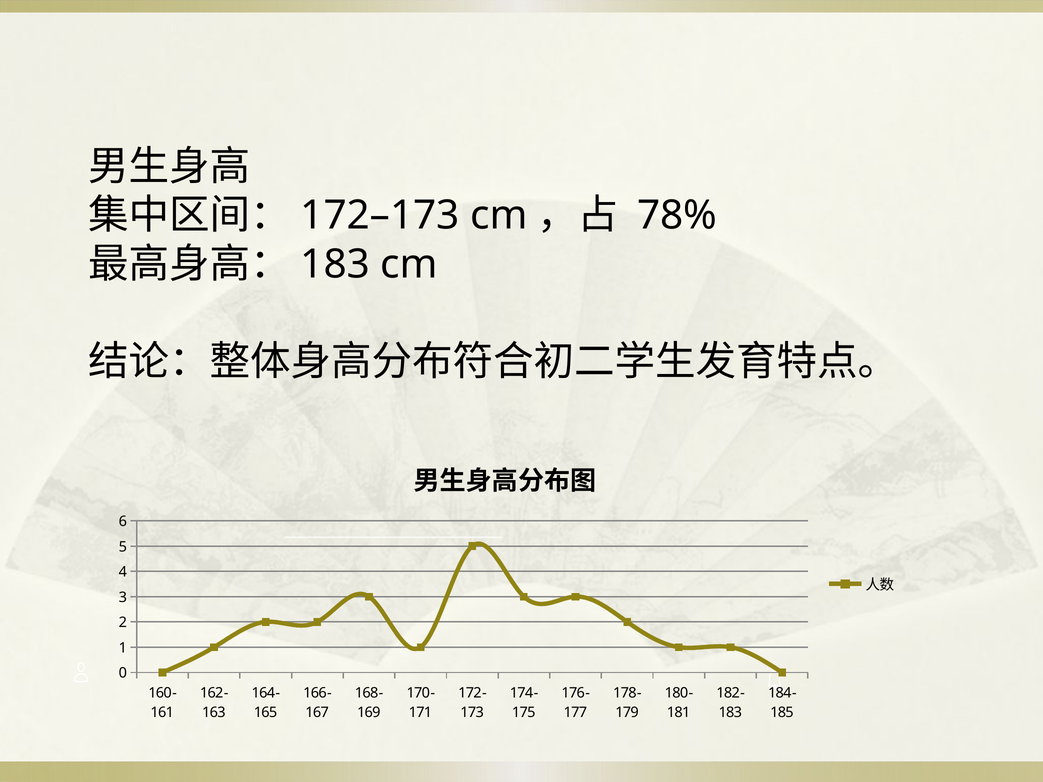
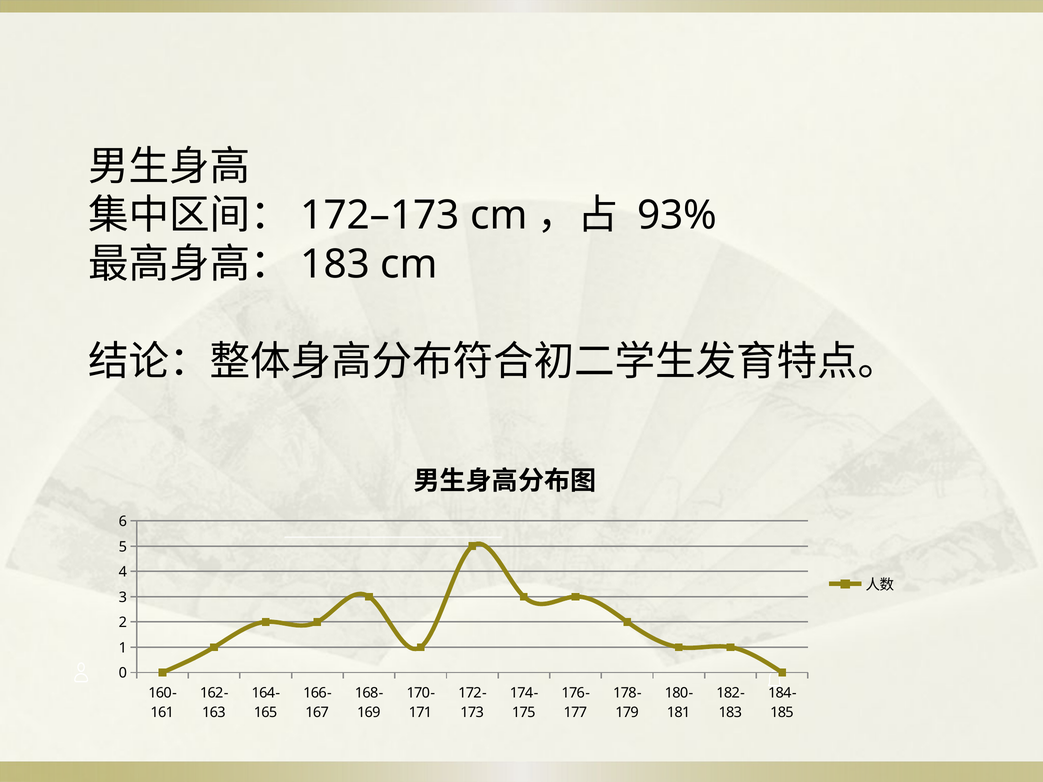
78%: 78% -> 93%
